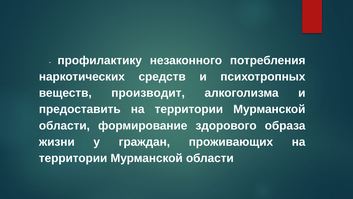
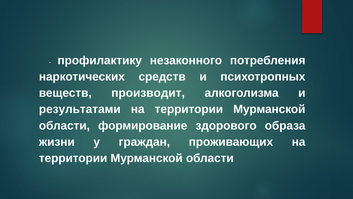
предоставить: предоставить -> результатами
